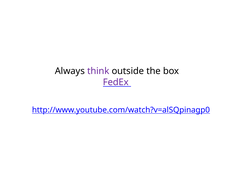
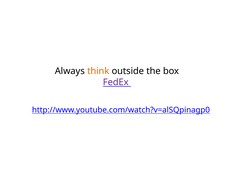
think colour: purple -> orange
